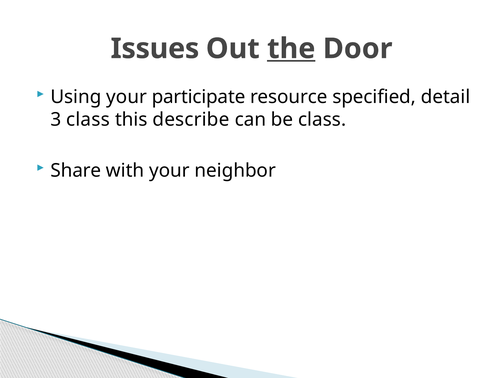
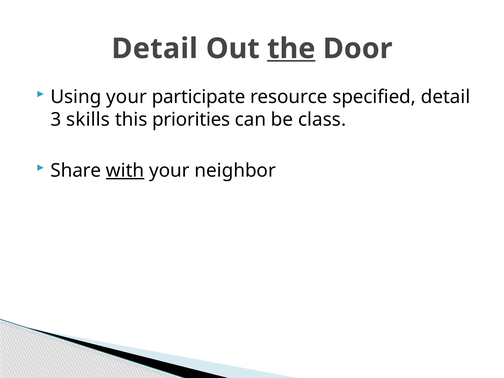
Issues at (155, 49): Issues -> Detail
3 class: class -> skills
describe: describe -> priorities
with underline: none -> present
